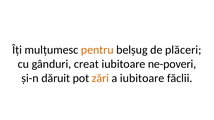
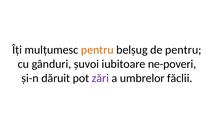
de plăceri: plăceri -> pentru
creat: creat -> șuvoi
zări colour: orange -> purple
a iubitoare: iubitoare -> umbrelor
